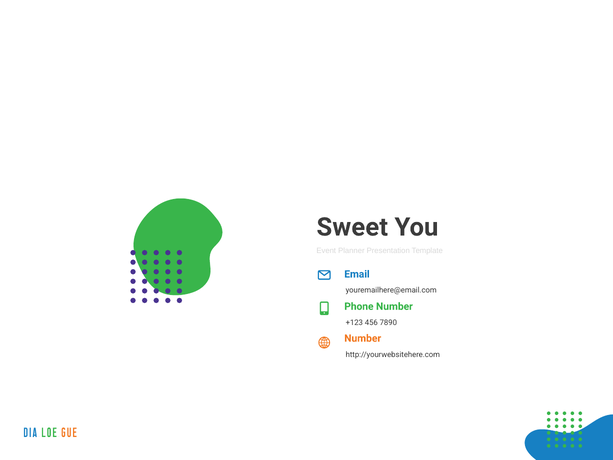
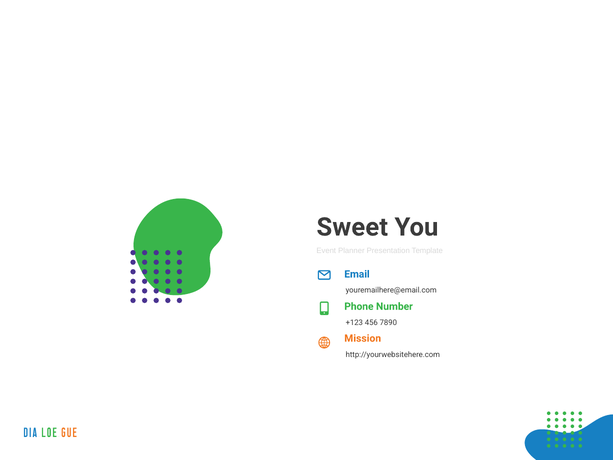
Number at (363, 338): Number -> Mission
